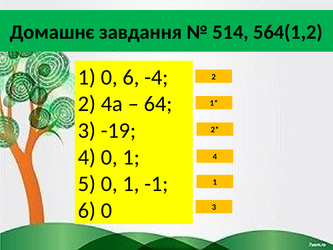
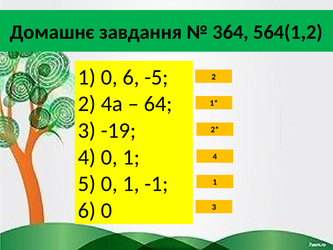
514: 514 -> 364
-4: -4 -> -5
